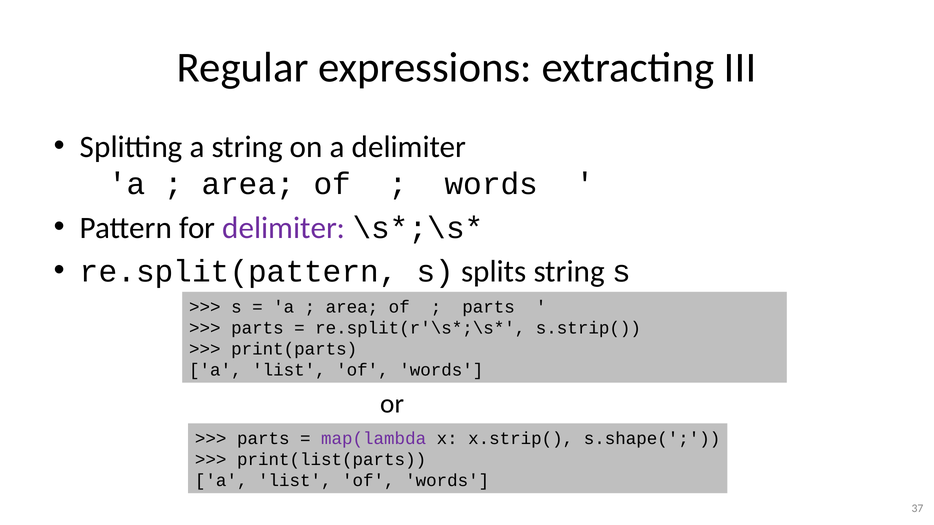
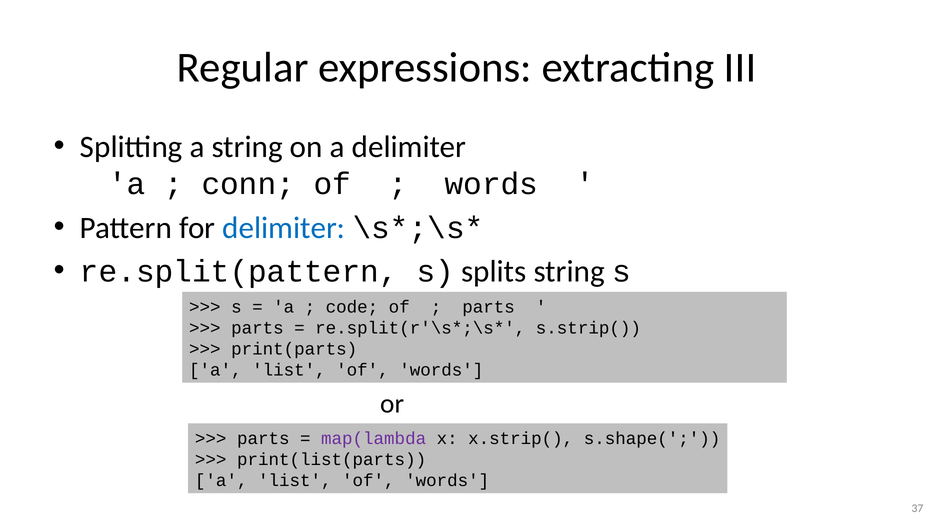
area at (248, 184): area -> conn
delimiter at (284, 228) colour: purple -> blue
area at (352, 307): area -> code
